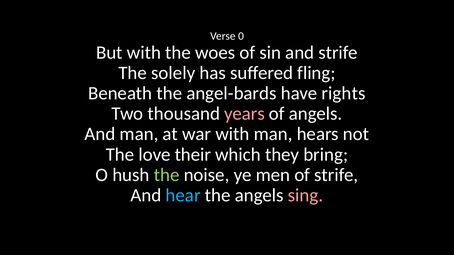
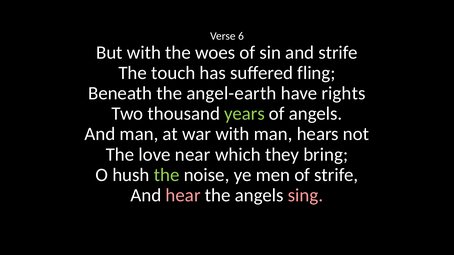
0: 0 -> 6
solely: solely -> touch
angel-bards: angel-bards -> angel-earth
years colour: pink -> light green
their: their -> near
hear colour: light blue -> pink
